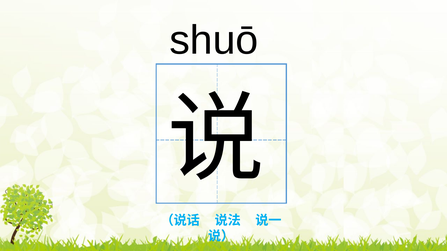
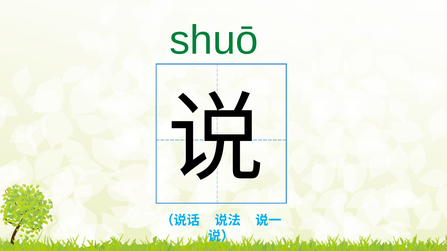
shuō colour: black -> green
